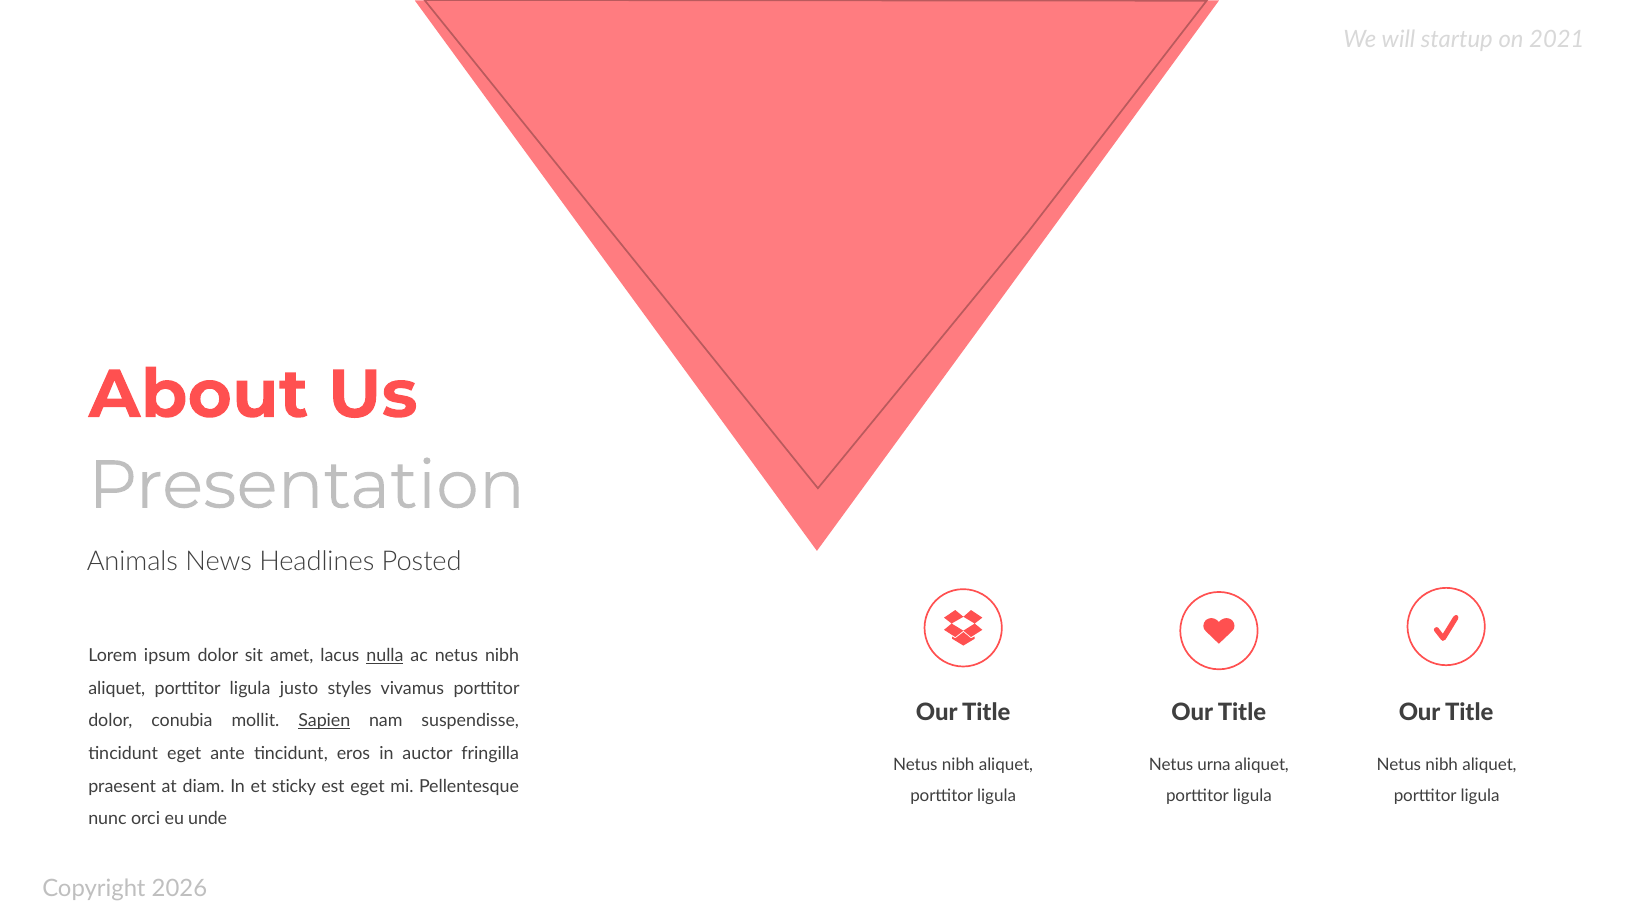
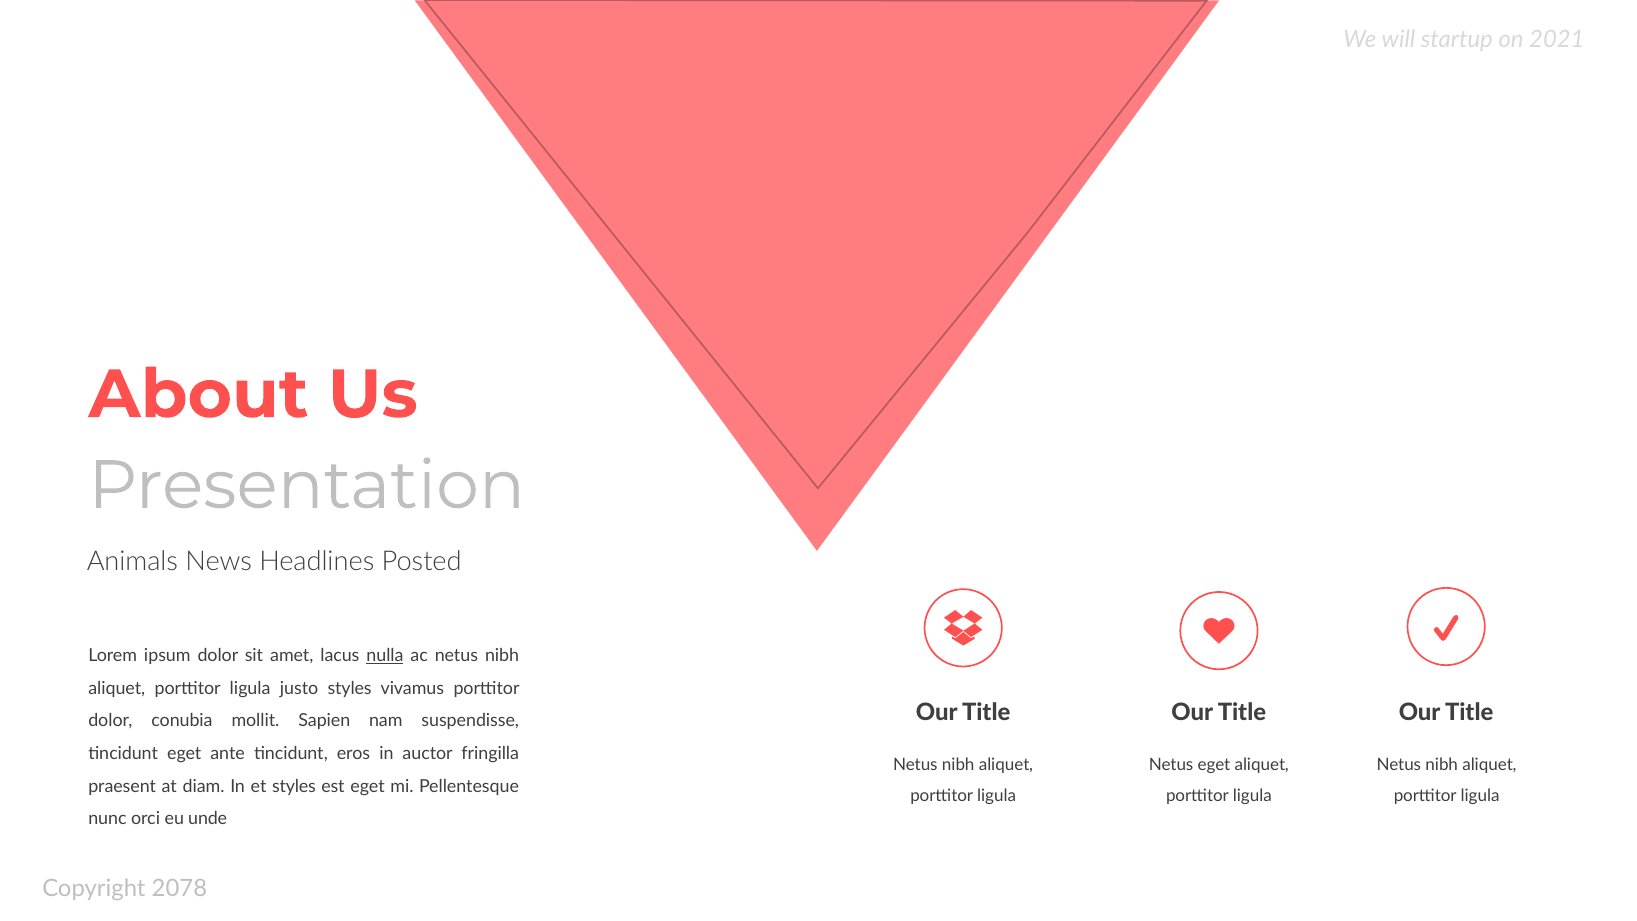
Sapien underline: present -> none
Netus urna: urna -> eget
et sticky: sticky -> styles
2026: 2026 -> 2078
